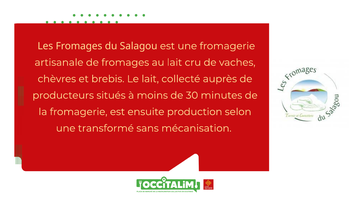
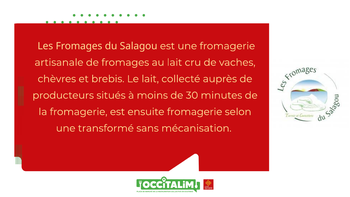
ensuite production: production -> fromagerie
